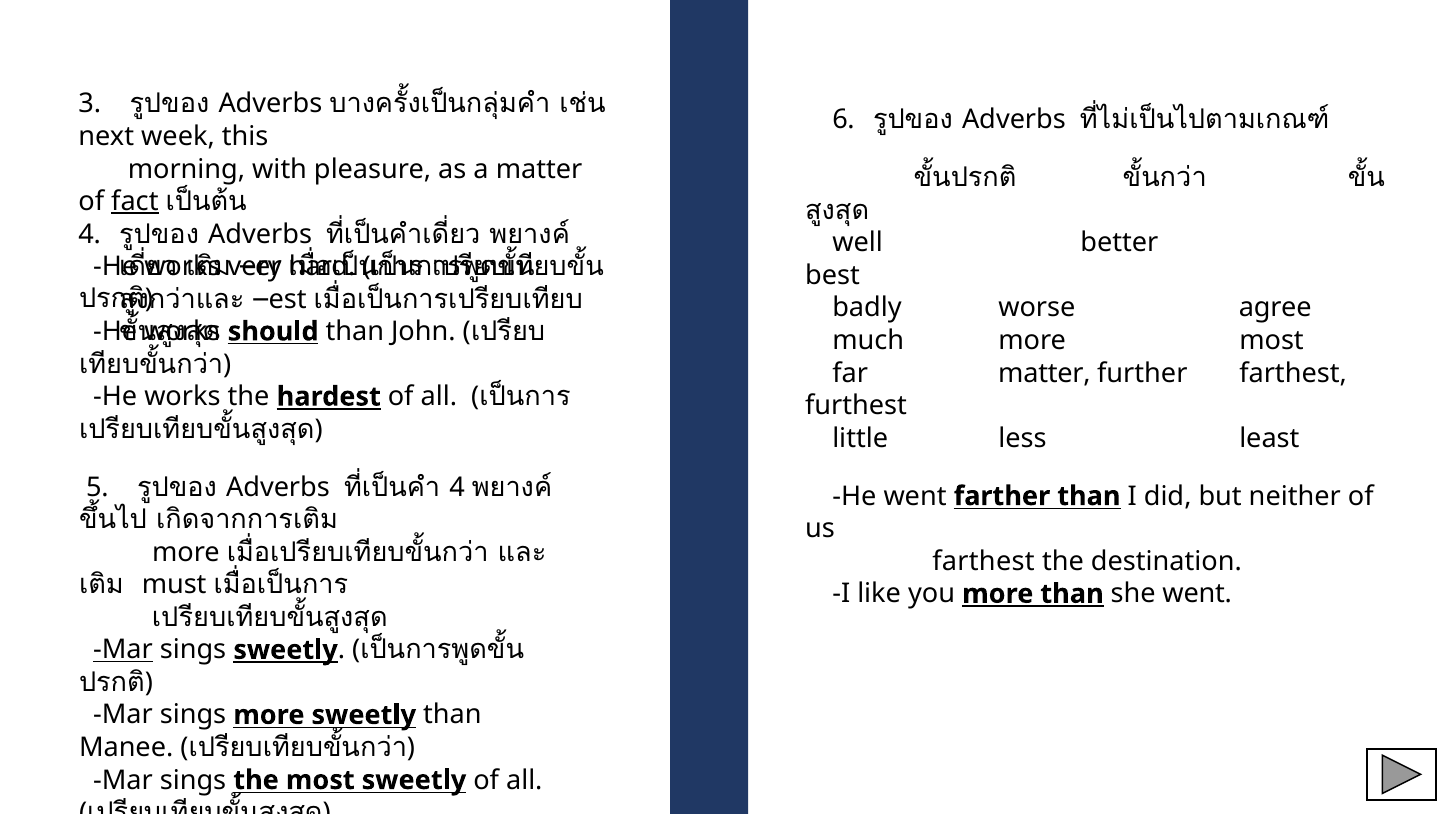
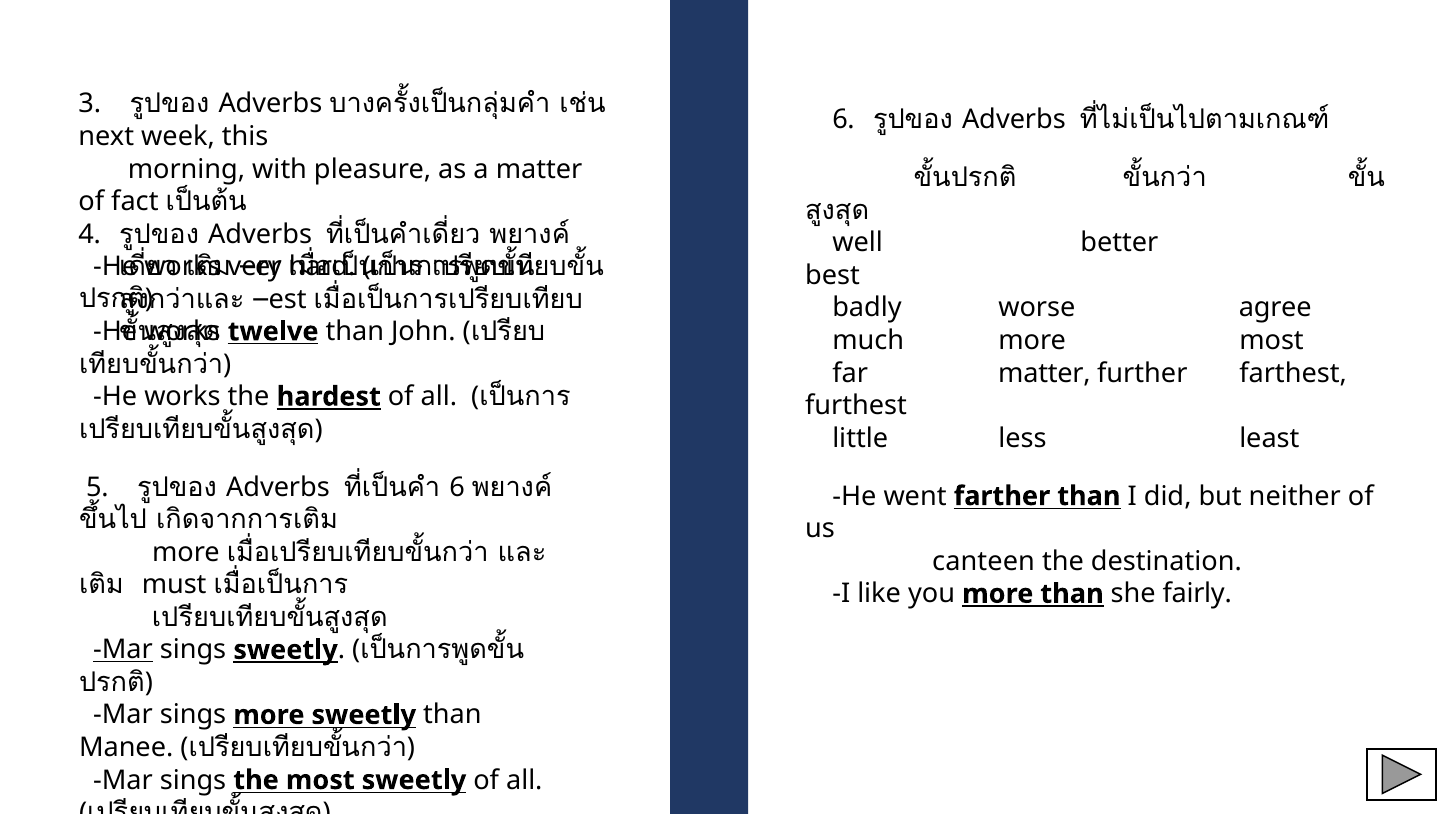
fact underline: present -> none
should: should -> twelve
4 at (457, 487): 4 -> 6
farthest at (983, 561): farthest -> canteen
she went: went -> fairly
